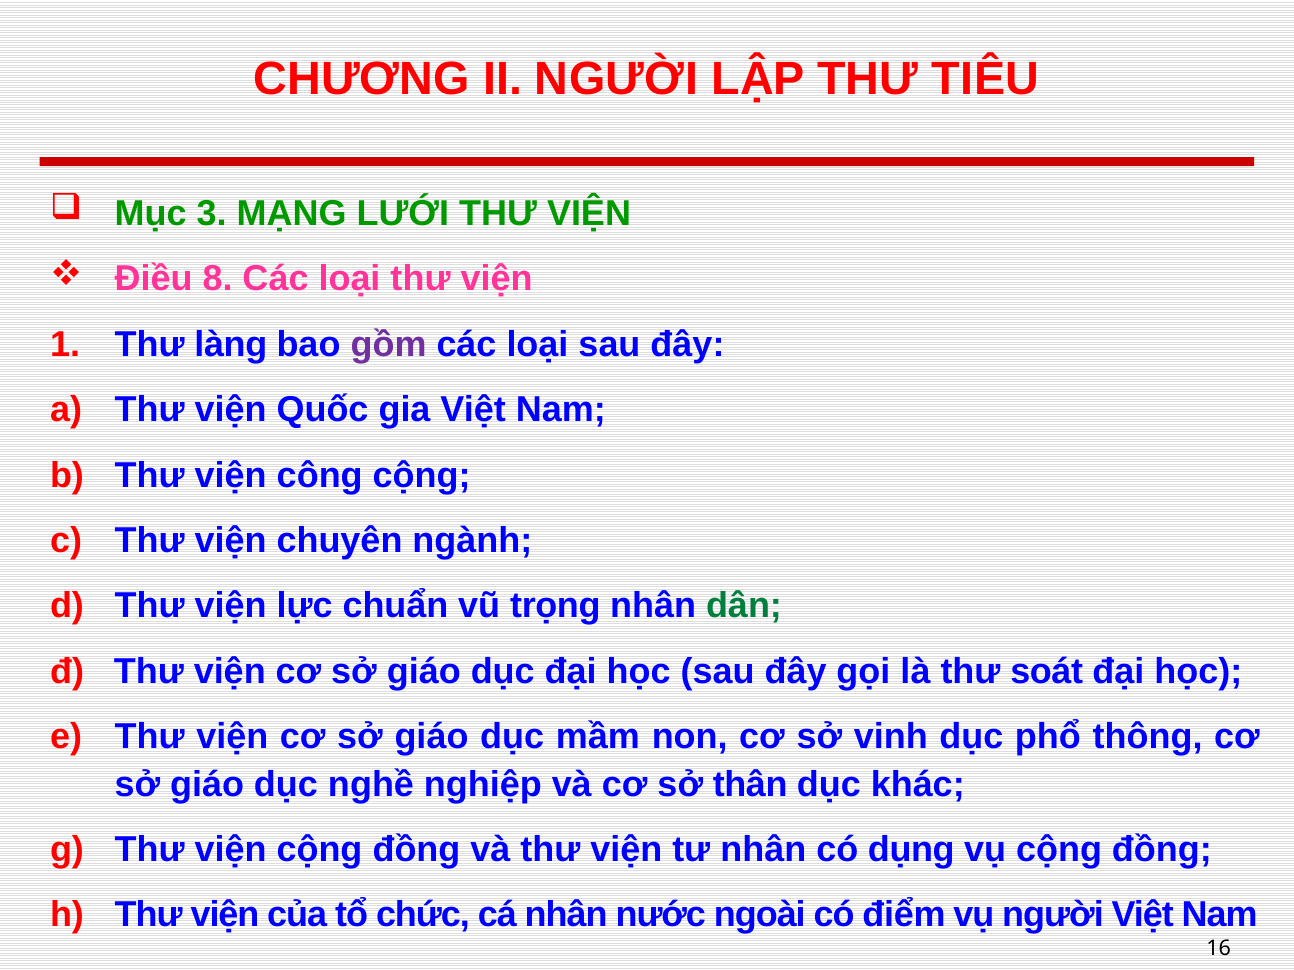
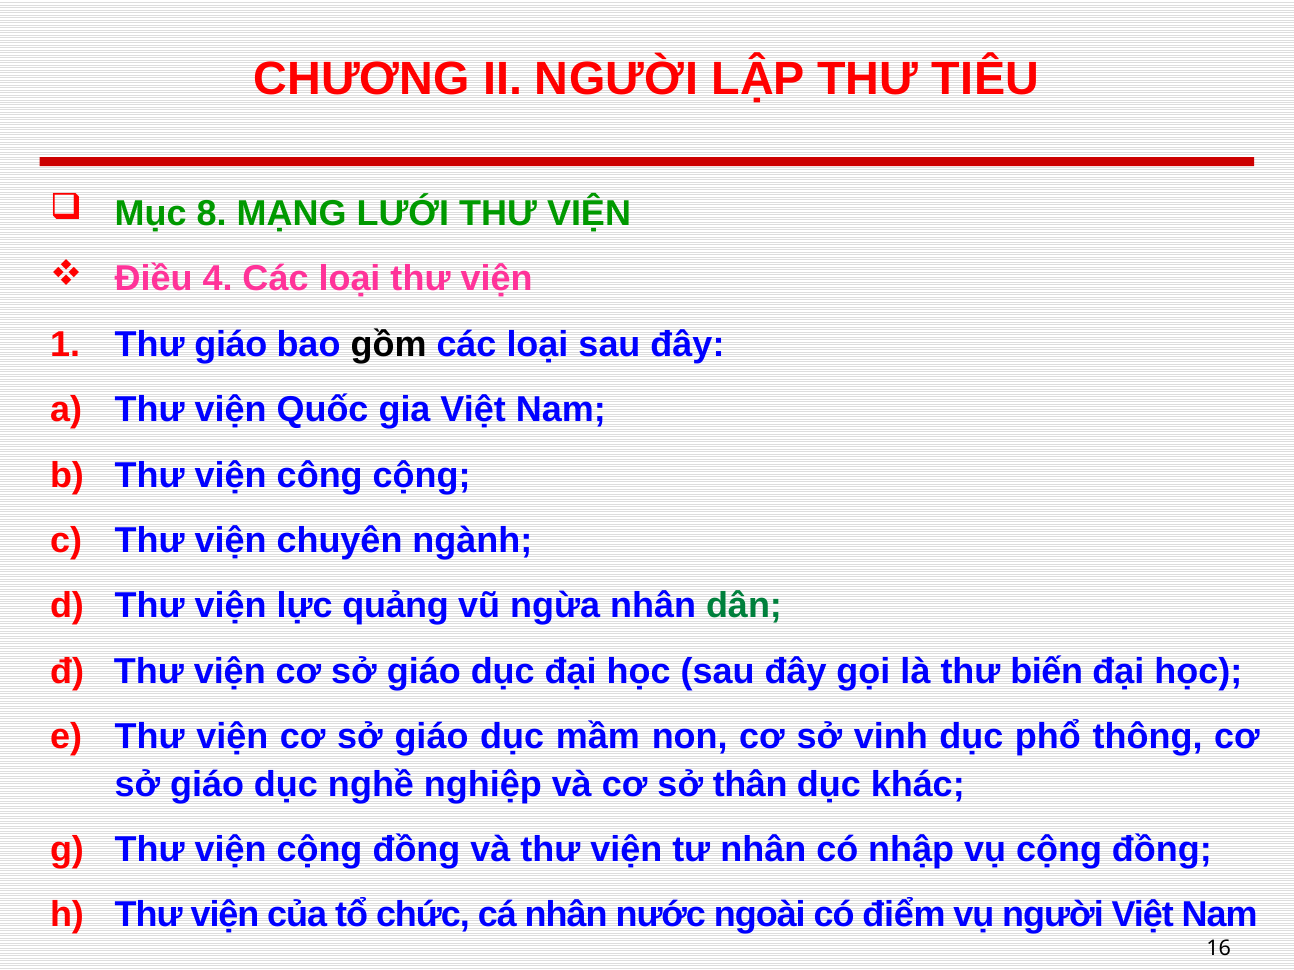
3: 3 -> 8
8: 8 -> 4
Thư làng: làng -> giáo
gồm colour: purple -> black
chuẩn: chuẩn -> quảng
trọng: trọng -> ngừa
soát: soát -> biến
dụng: dụng -> nhập
